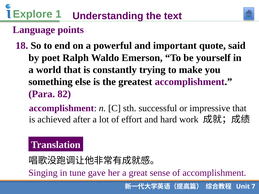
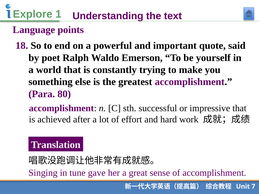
82: 82 -> 80
